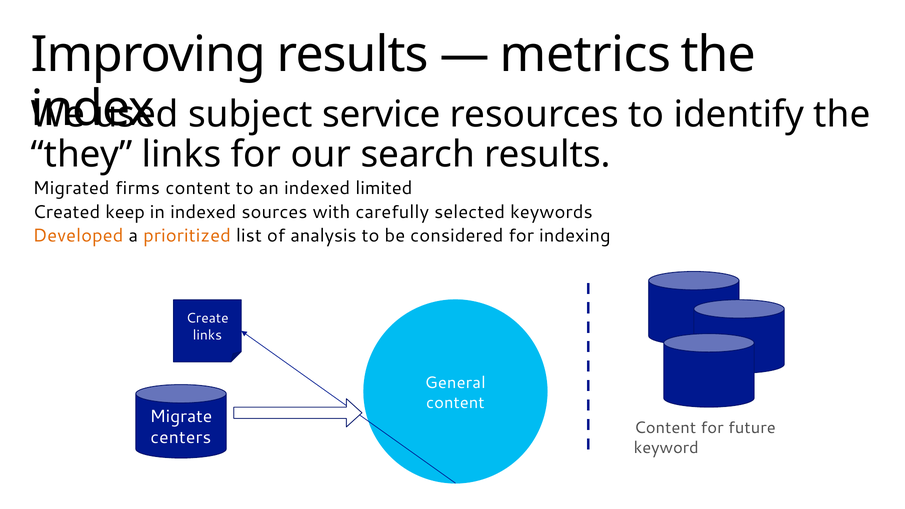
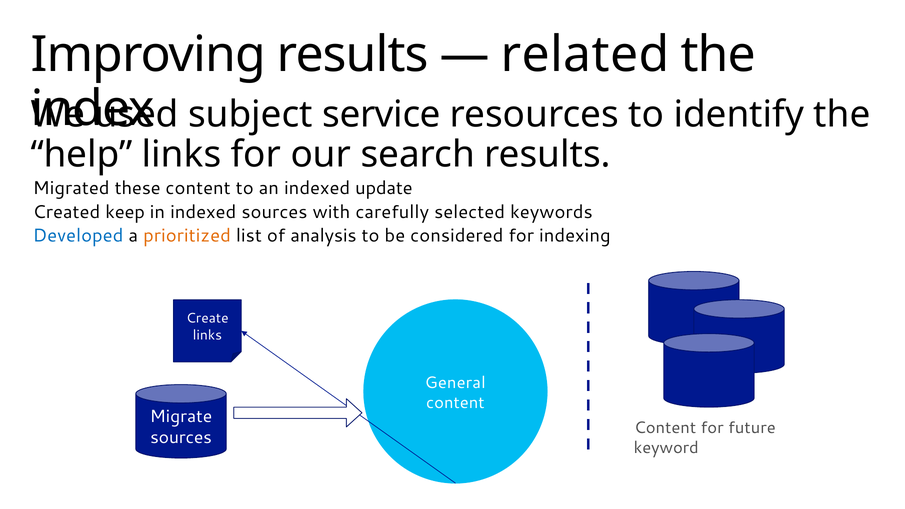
metrics: metrics -> related
they: they -> help
firms: firms -> these
limited: limited -> update
Developed colour: orange -> blue
centers at (181, 438): centers -> sources
